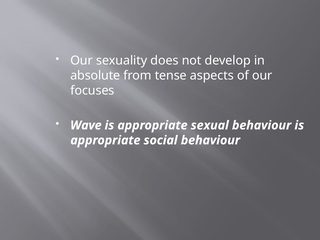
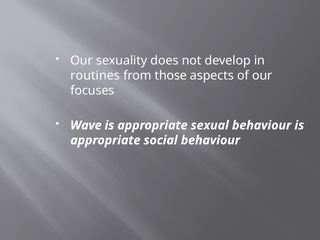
absolute: absolute -> routines
tense: tense -> those
